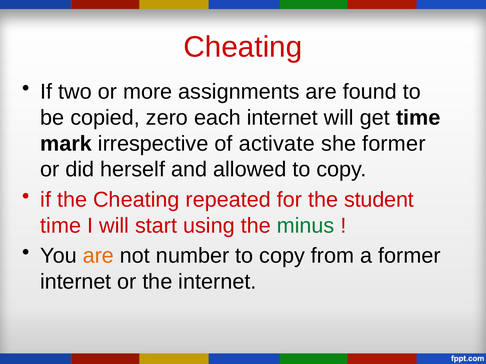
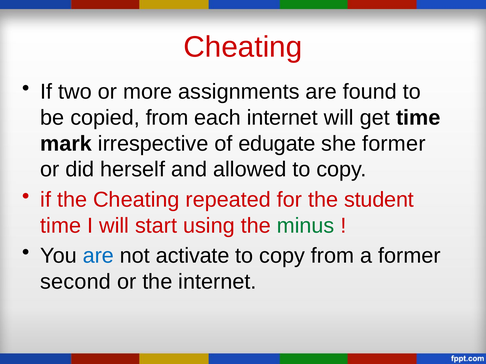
copied zero: zero -> from
activate: activate -> edugate
are at (98, 256) colour: orange -> blue
number: number -> activate
internet at (76, 282): internet -> second
